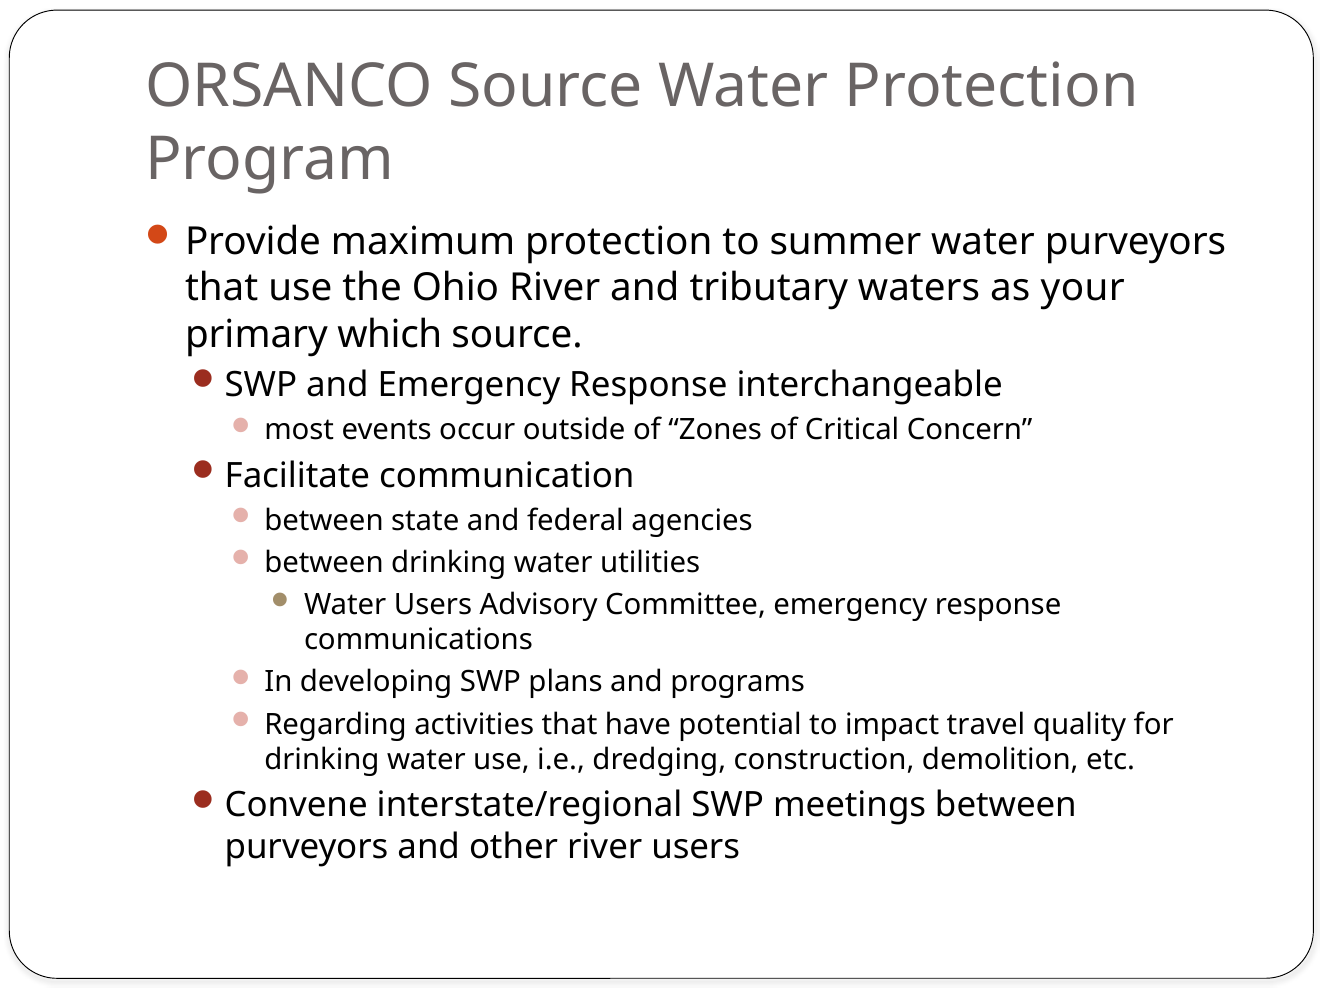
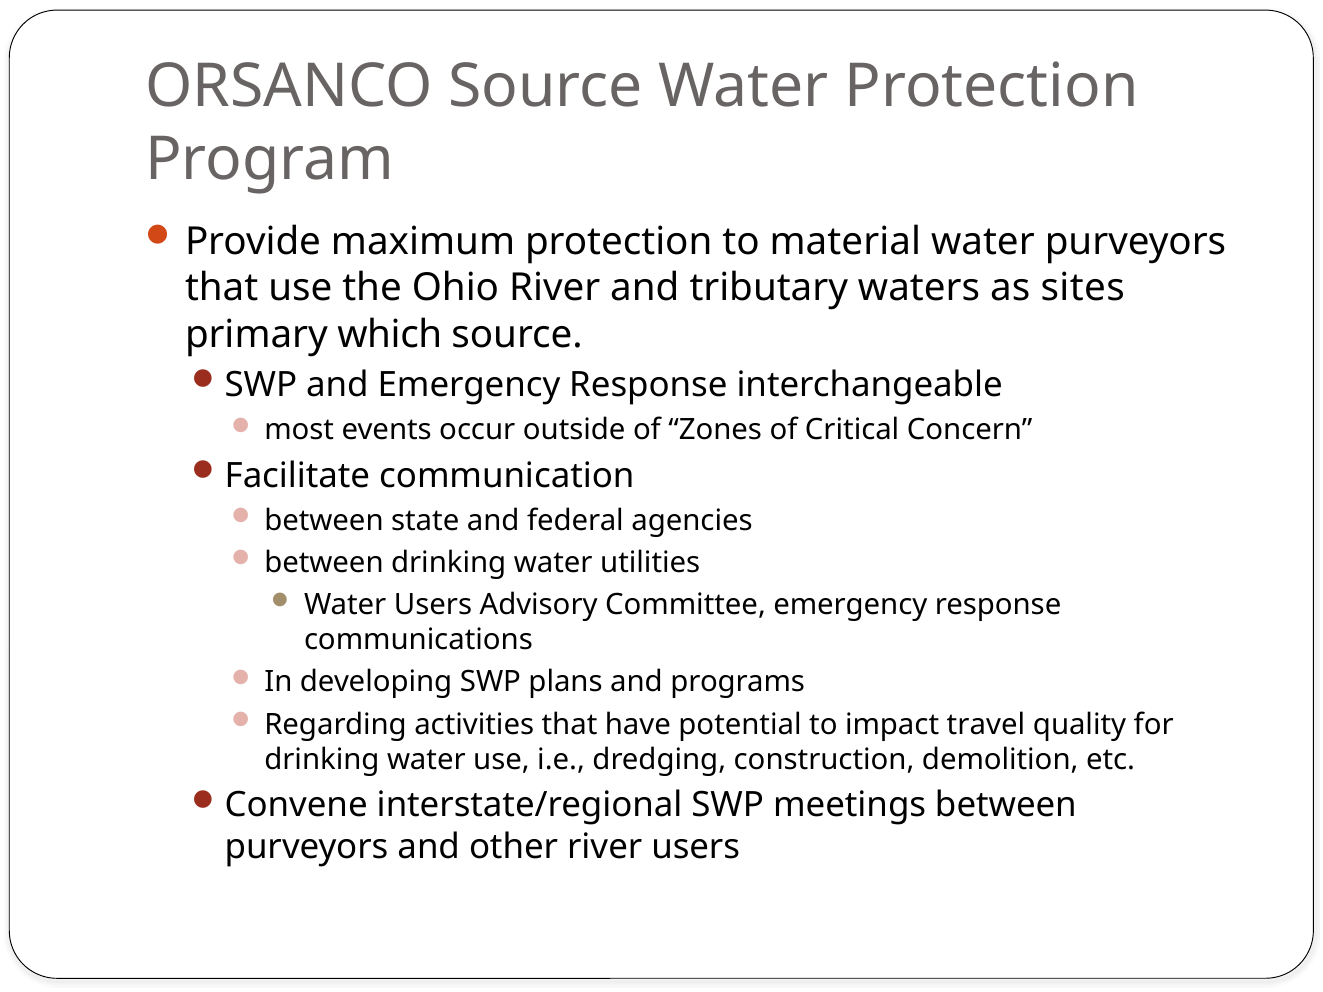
summer: summer -> material
your: your -> sites
